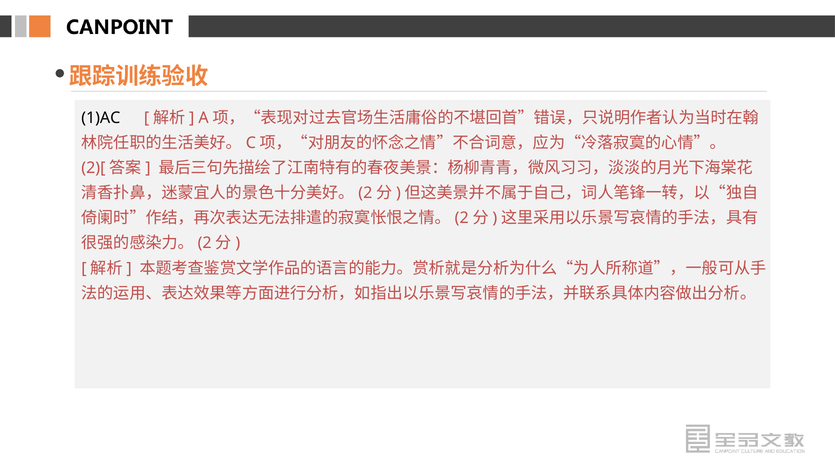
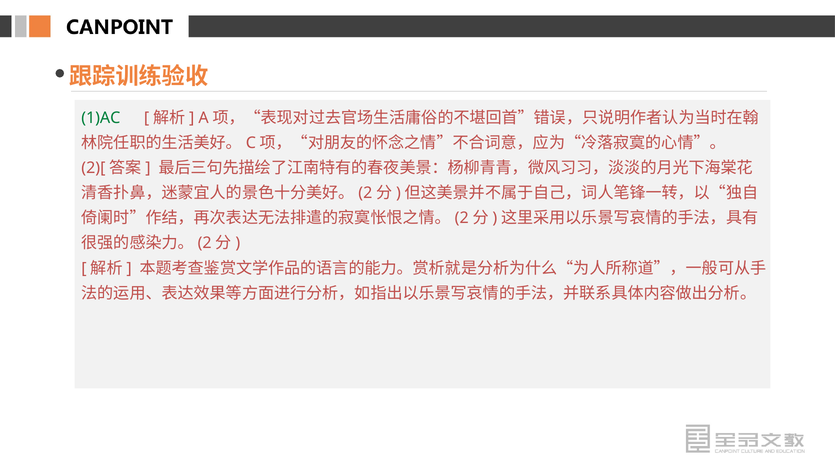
1)AC colour: black -> green
